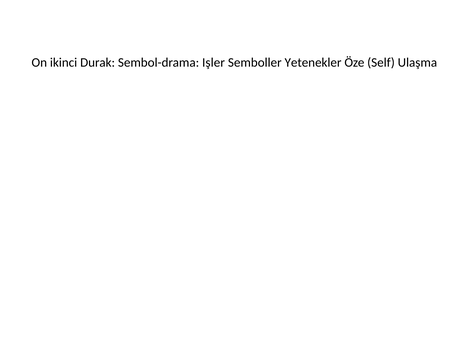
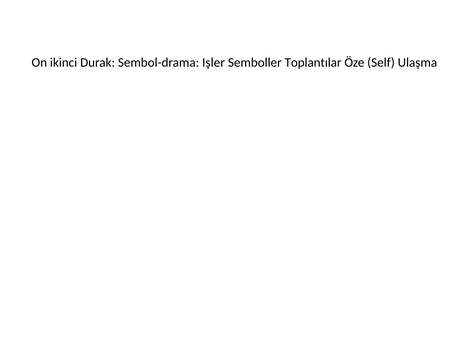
Yetenekler: Yetenekler -> Toplantılar
